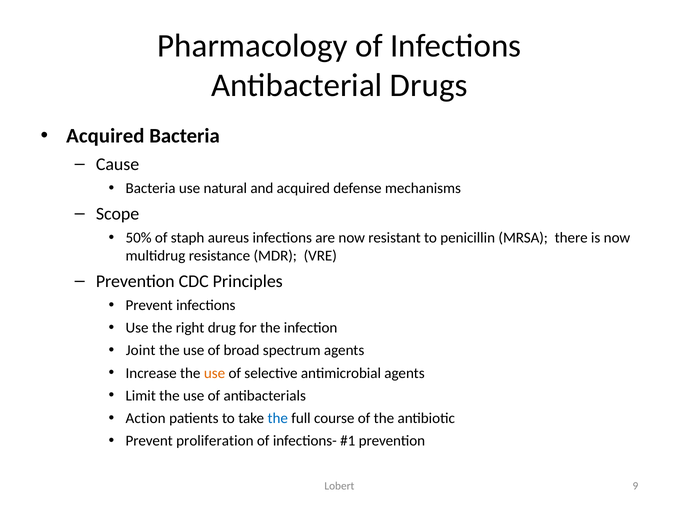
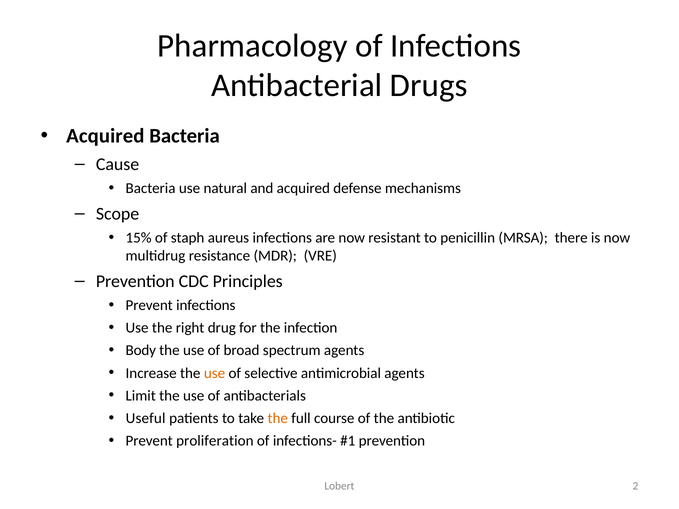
50%: 50% -> 15%
Joint: Joint -> Body
Action: Action -> Useful
the at (278, 418) colour: blue -> orange
9: 9 -> 2
